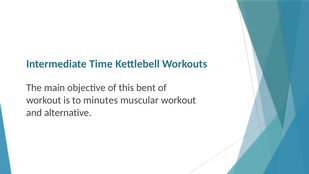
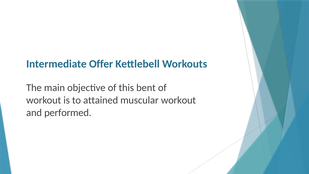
Time: Time -> Offer
minutes: minutes -> attained
alternative: alternative -> performed
